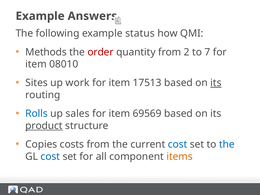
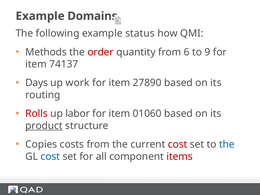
Answers: Answers -> Domains
2: 2 -> 6
7: 7 -> 9
08010: 08010 -> 74137
Sites: Sites -> Days
17513: 17513 -> 27890
its at (216, 83) underline: present -> none
Rolls colour: blue -> red
sales: sales -> labor
69569: 69569 -> 01060
cost at (178, 144) colour: blue -> red
items colour: orange -> red
